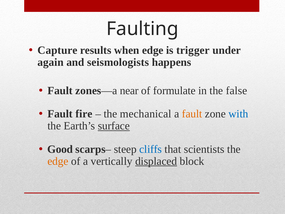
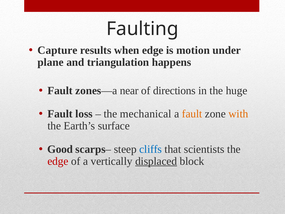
trigger: trigger -> motion
again: again -> plane
seismologists: seismologists -> triangulation
formulate: formulate -> directions
false: false -> huge
fire: fire -> loss
with colour: blue -> orange
surface underline: present -> none
edge at (58, 161) colour: orange -> red
